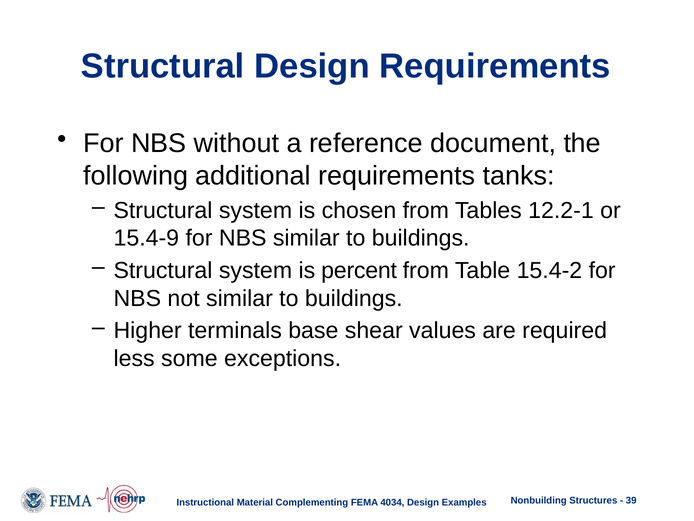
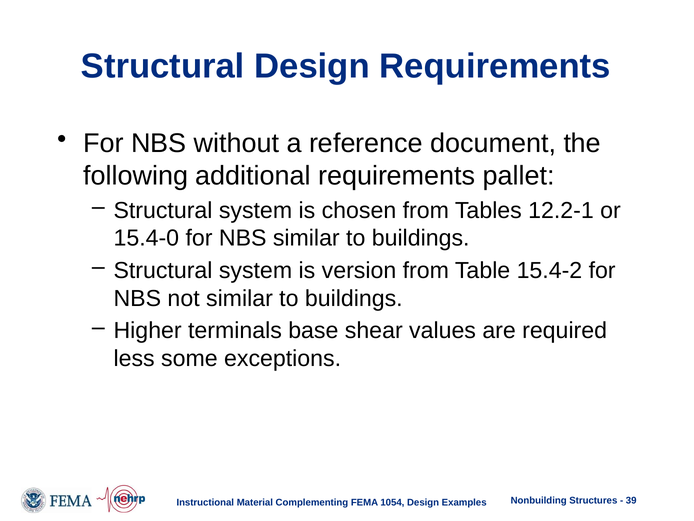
tanks: tanks -> pallet
15.4-9: 15.4-9 -> 15.4-0
percent: percent -> version
4034: 4034 -> 1054
